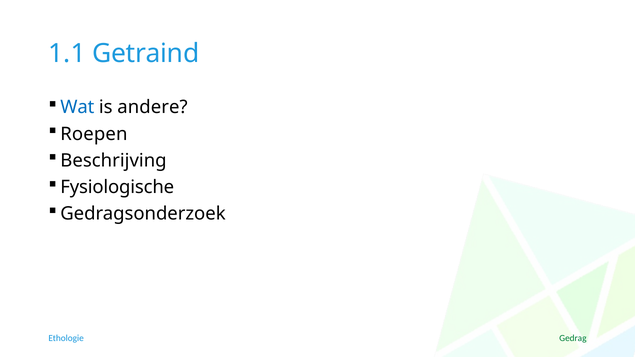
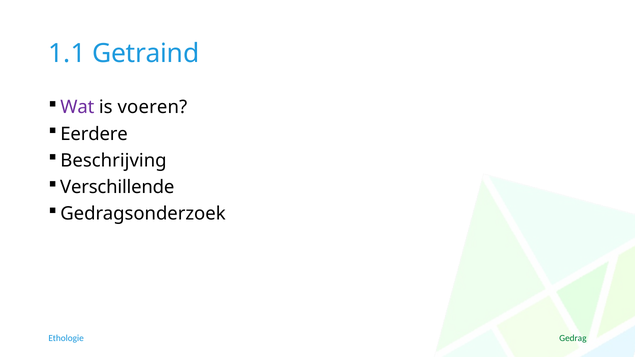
Wat colour: blue -> purple
andere: andere -> voeren
Roepen: Roepen -> Eerdere
Fysiologische: Fysiologische -> Verschillende
